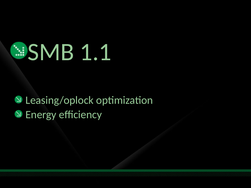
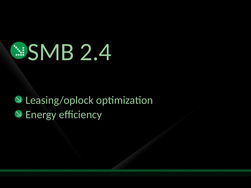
1.1: 1.1 -> 2.4
